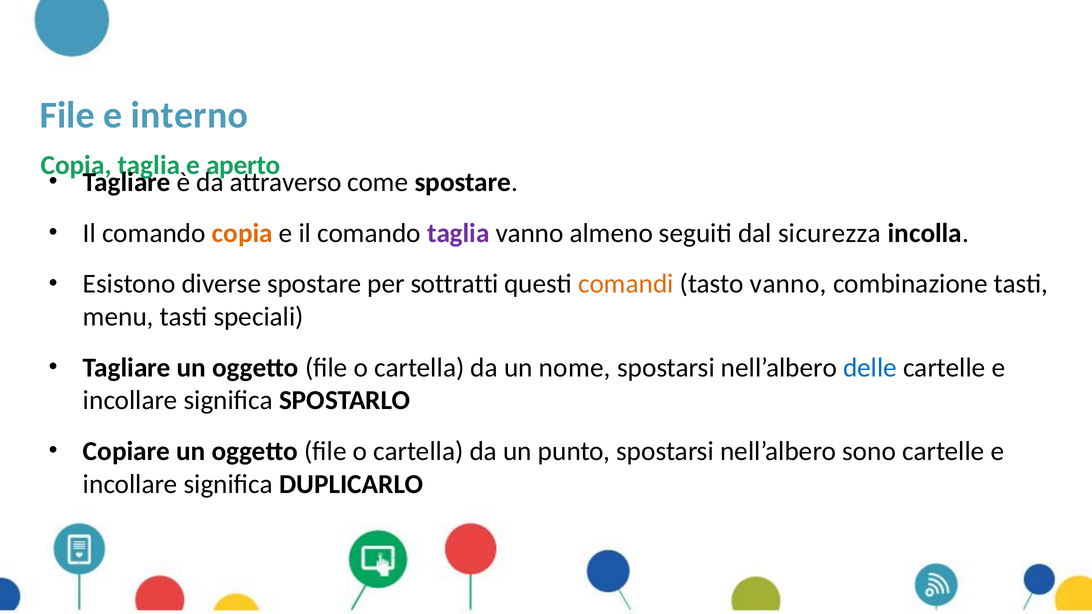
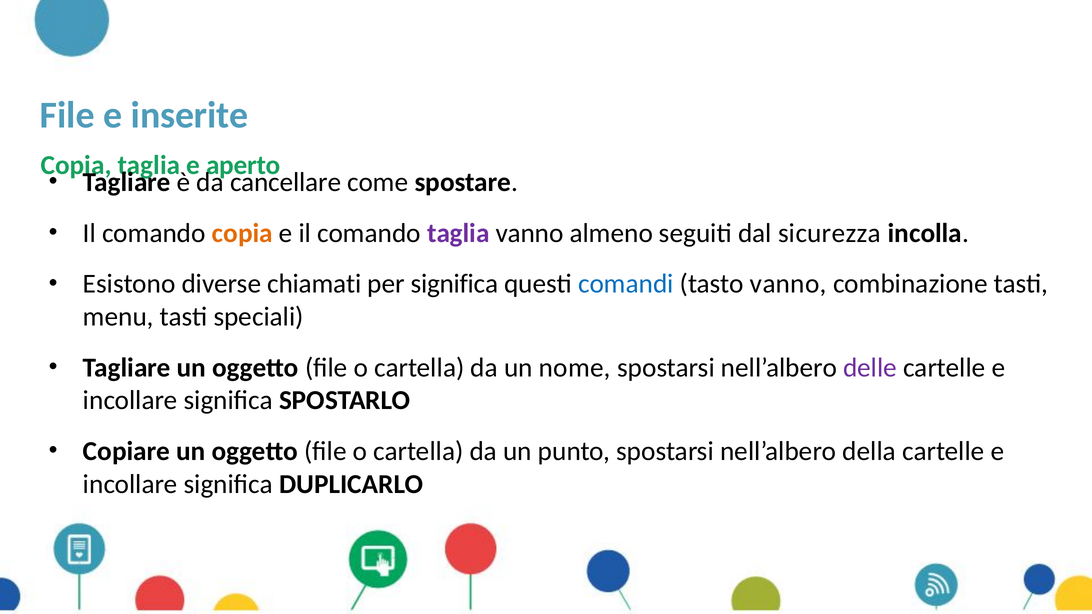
interno: interno -> inserite
attraverso: attraverso -> cancellare
diverse spostare: spostare -> chiamati
per sottratti: sottratti -> significa
comandi colour: orange -> blue
delle colour: blue -> purple
sono: sono -> della
